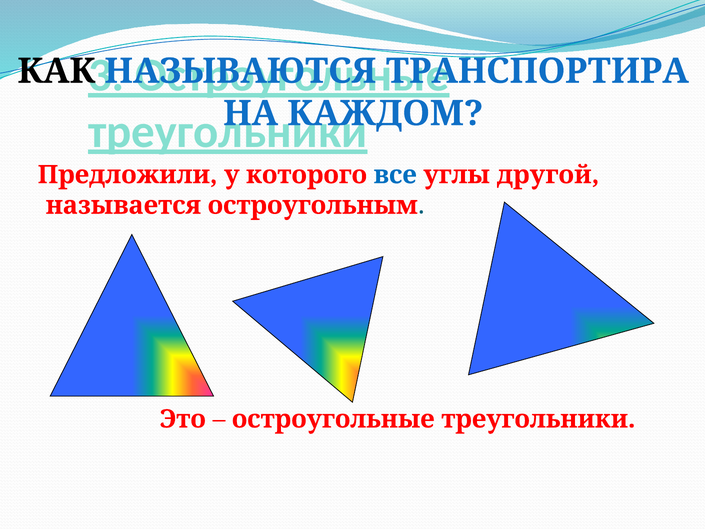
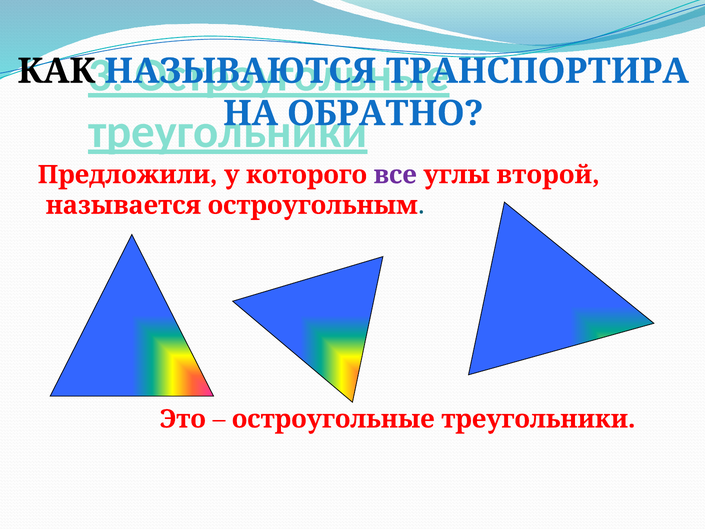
КАЖДОМ: КАЖДОМ -> ОБРАТНО
все colour: blue -> purple
другой: другой -> второй
